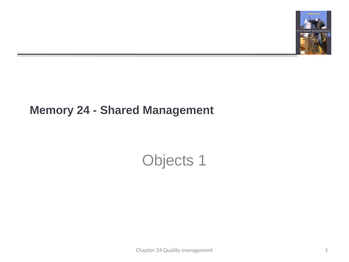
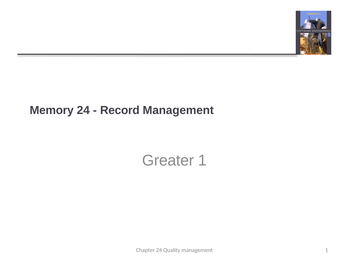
Shared: Shared -> Record
Objects: Objects -> Greater
